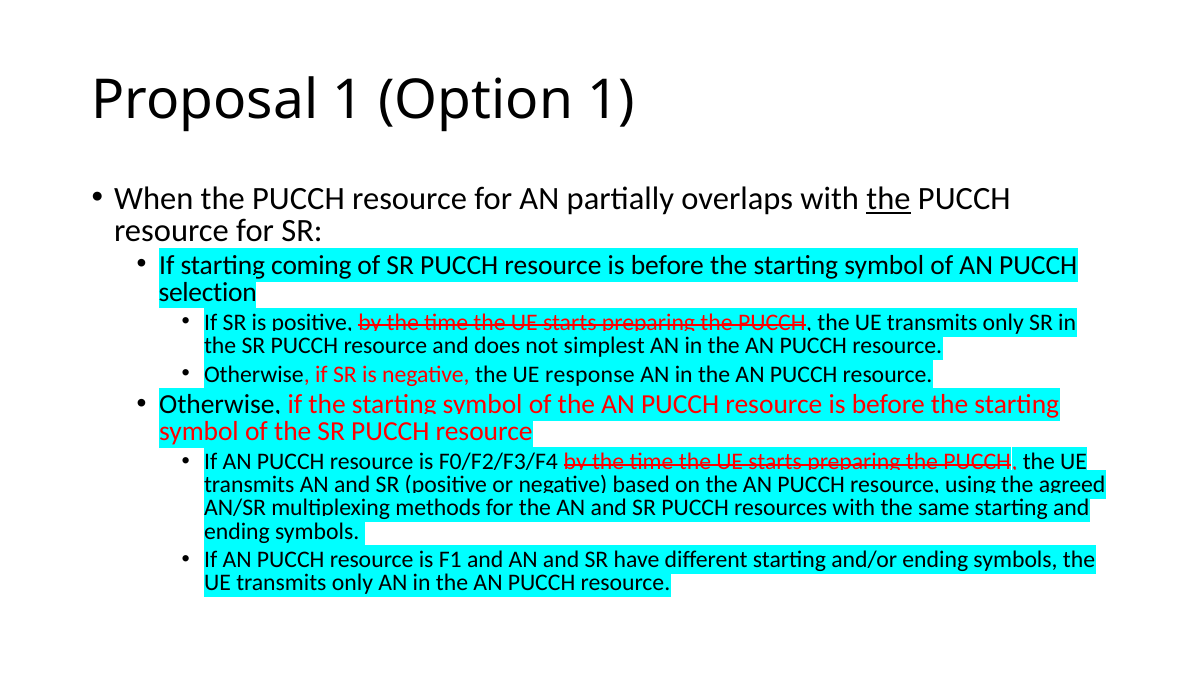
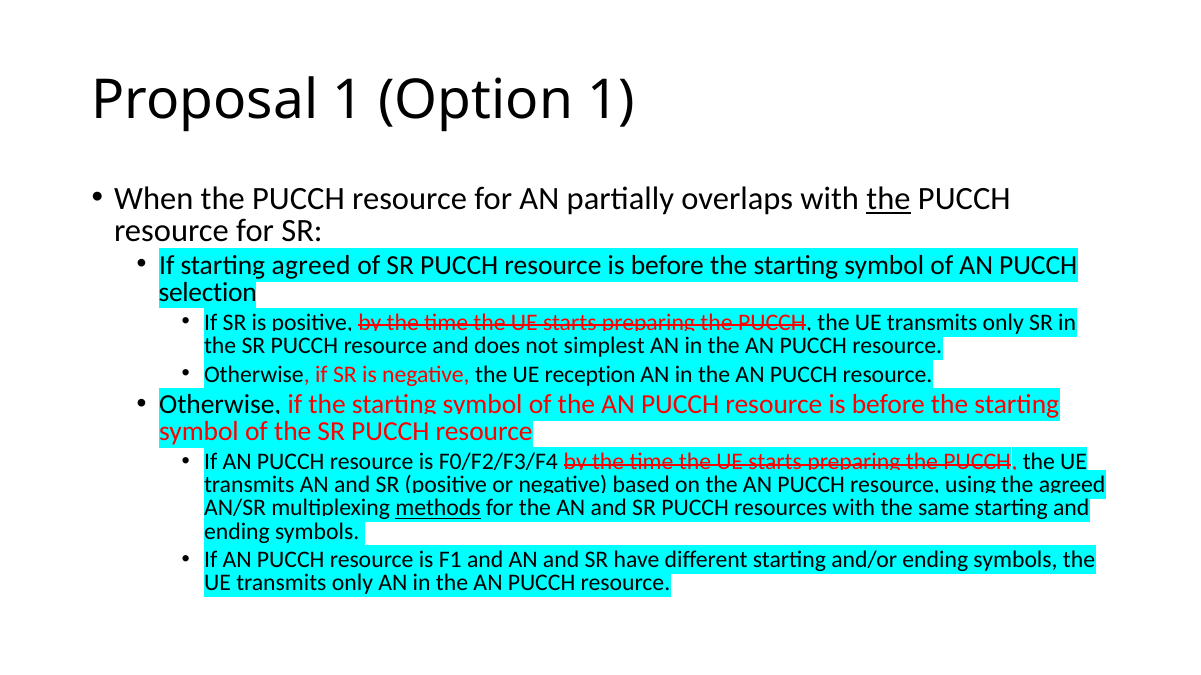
coming at (311, 265): coming -> agreed
response: response -> reception
methods underline: none -> present
